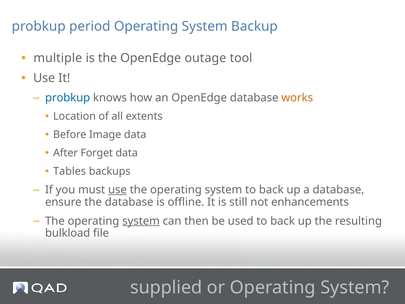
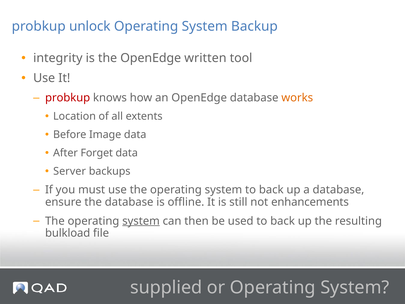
period: period -> unlock
multiple: multiple -> integrity
outage: outage -> written
probkup at (68, 98) colour: blue -> red
Tables: Tables -> Server
use at (117, 190) underline: present -> none
